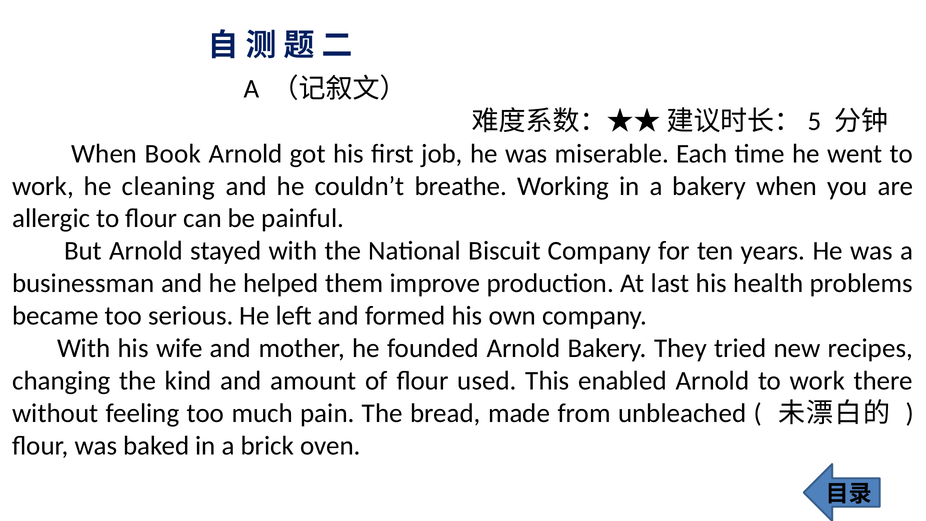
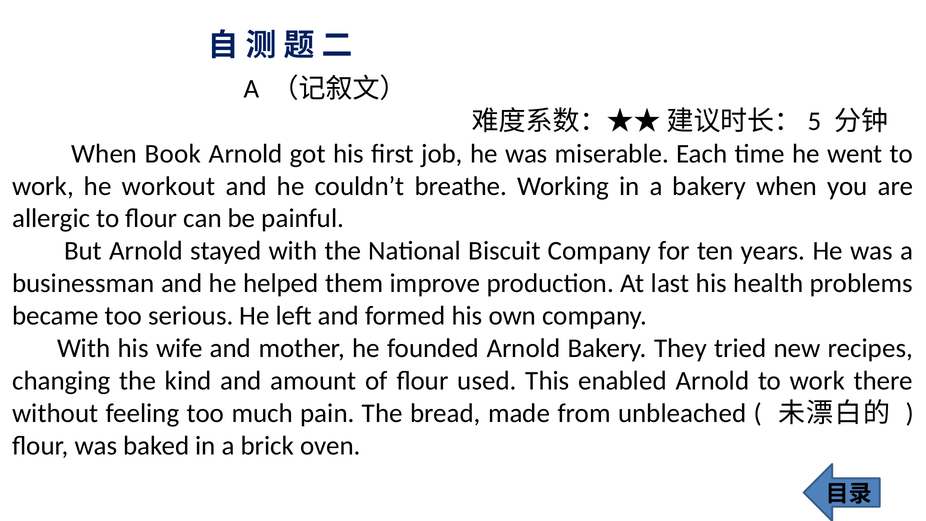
cleaning: cleaning -> workout
